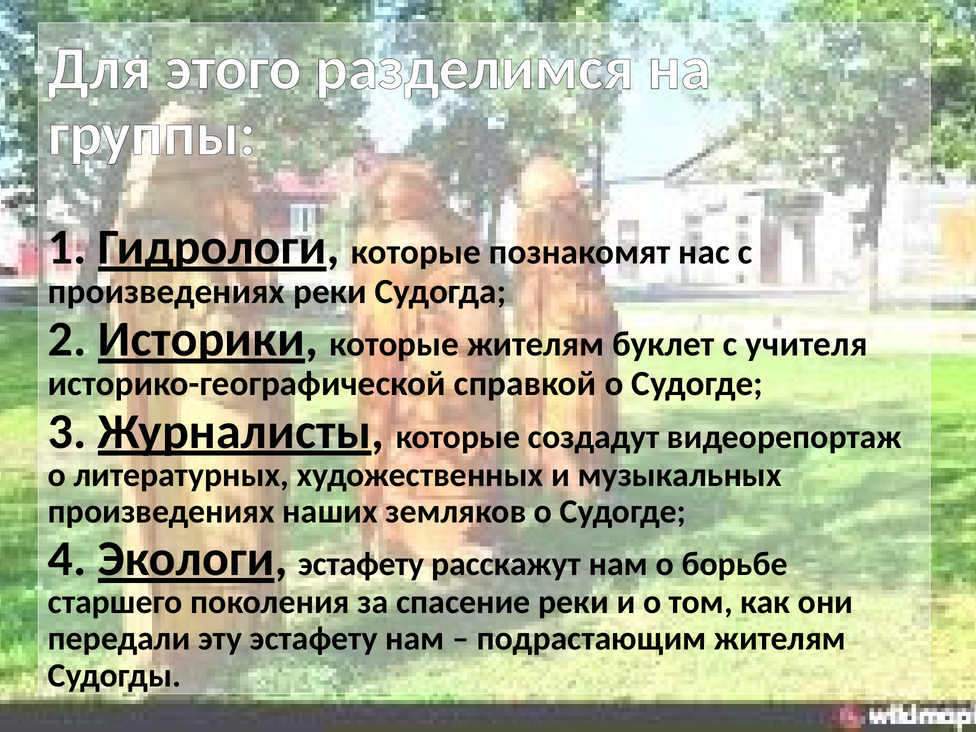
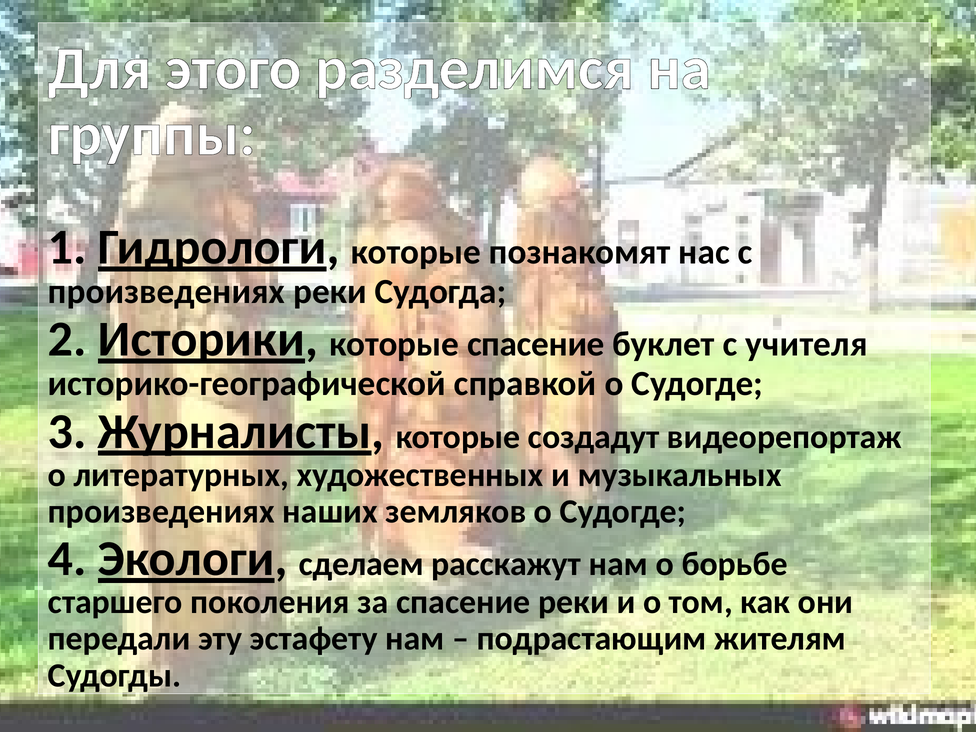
которые жителям: жителям -> спасение
Экологи эстафету: эстафету -> сделаем
